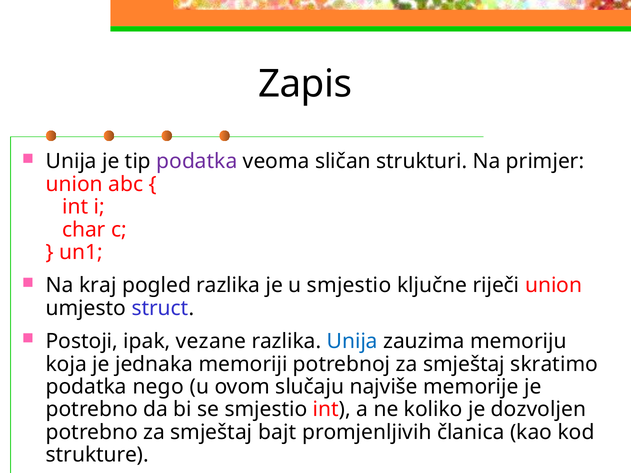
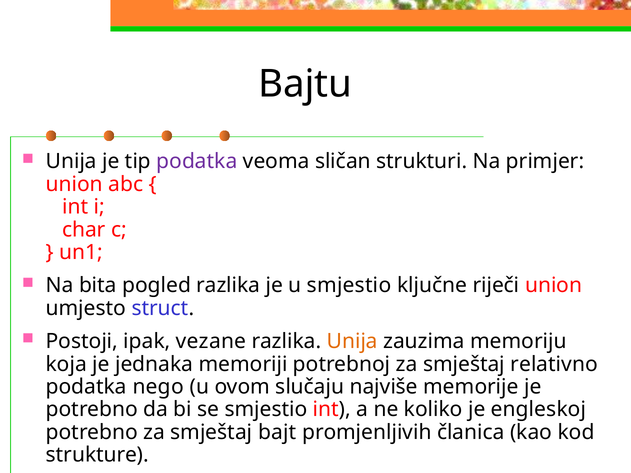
Zapis: Zapis -> Bajtu
kraj: kraj -> bita
Unija at (352, 342) colour: blue -> orange
skratimo: skratimo -> relativno
dozvoljen: dozvoljen -> engleskoj
